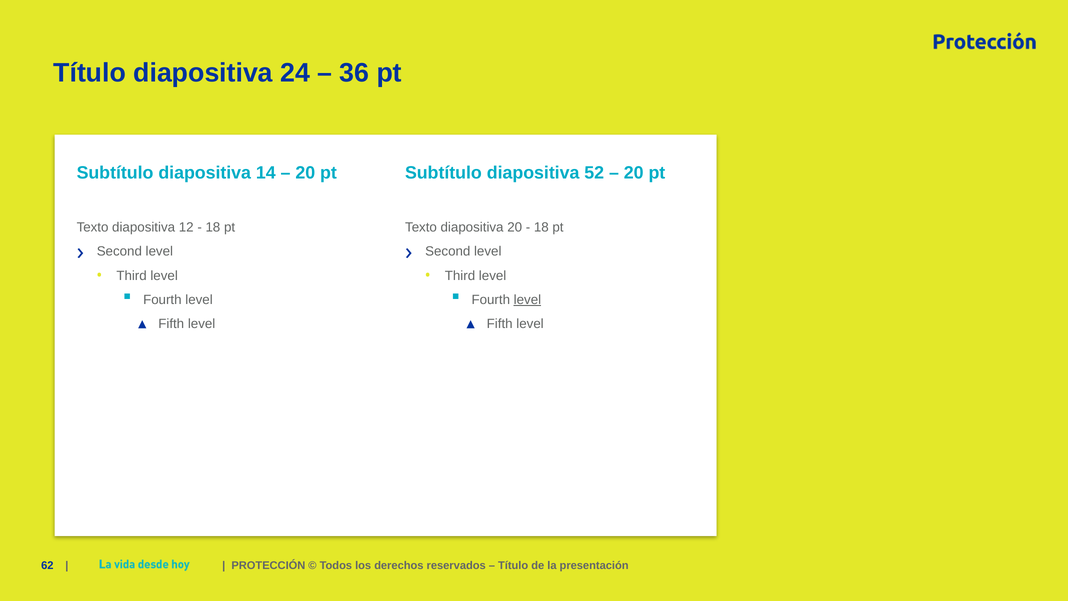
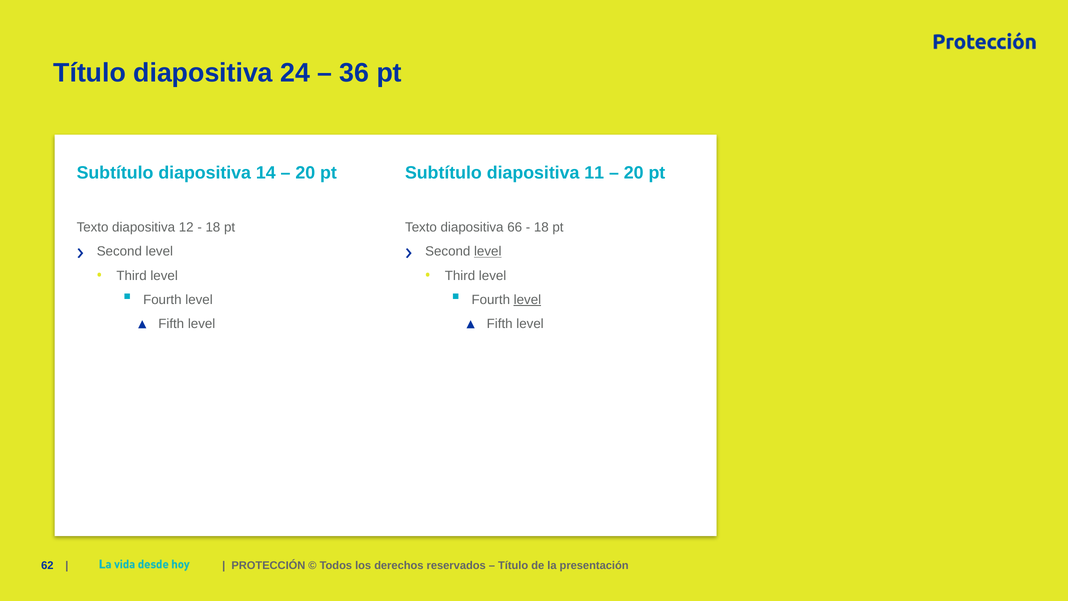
52: 52 -> 11
diapositiva 20: 20 -> 66
level at (488, 251) underline: none -> present
